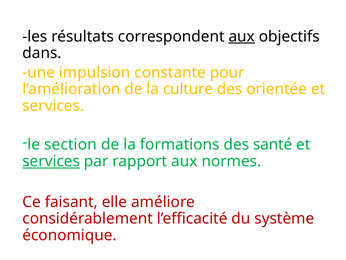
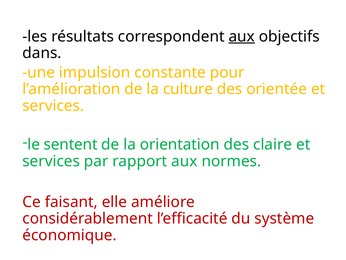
section: section -> sentent
formations: formations -> orientation
santé: santé -> claire
services at (51, 161) underline: present -> none
